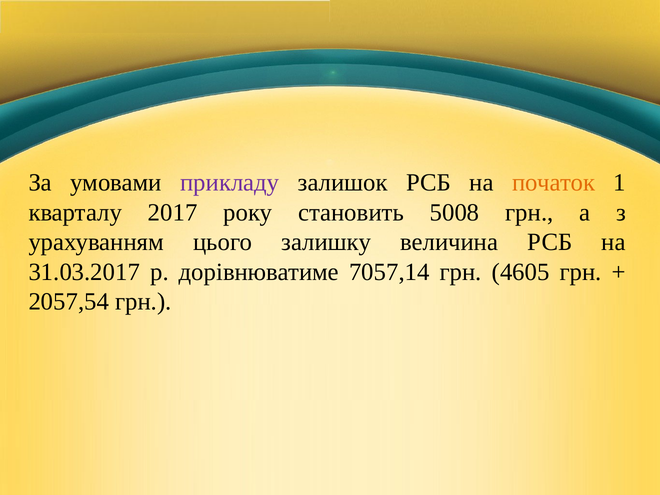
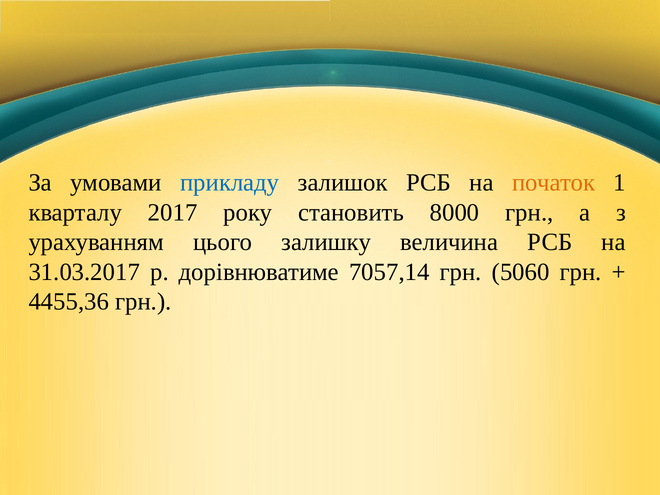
прикладу colour: purple -> blue
5008: 5008 -> 8000
4605: 4605 -> 5060
2057,54: 2057,54 -> 4455,36
